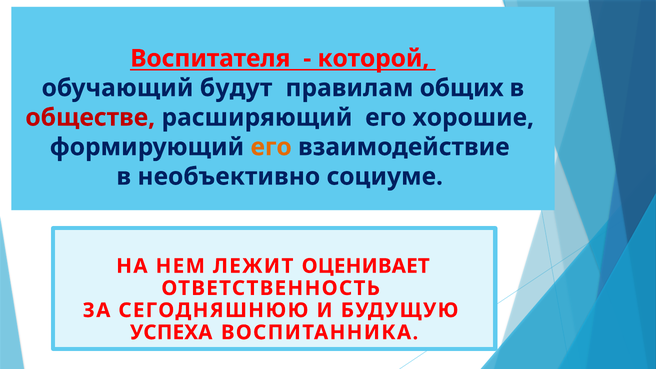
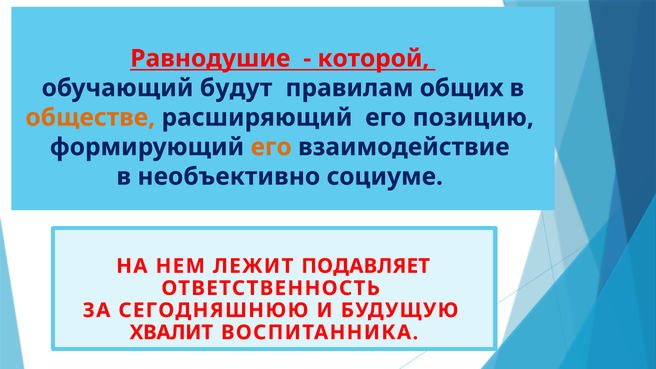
Воспитателя: Воспитателя -> Равнодушие
обществе colour: red -> orange
хорошие: хорошие -> позицию
ОЦЕНИВАЕТ: ОЦЕНИВАЕТ -> ПОДАВЛЯЕТ
УСПЕХА: УСПЕХА -> ХВАЛИТ
